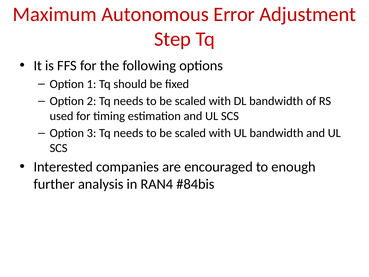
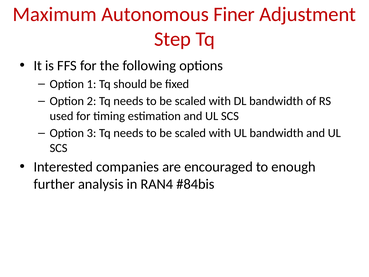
Error: Error -> Finer
